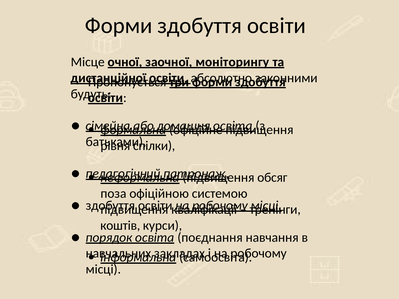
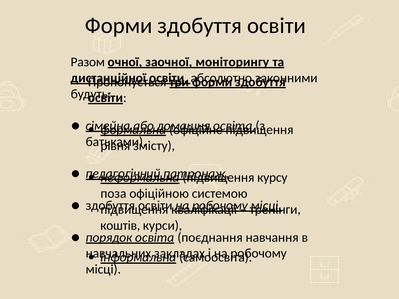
Місце: Місце -> Разом
спілки: спілки -> змісту
обсяг: обсяг -> курсу
